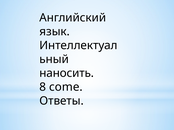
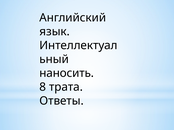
come: come -> трата
